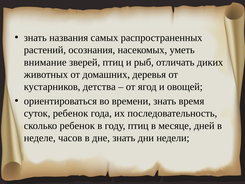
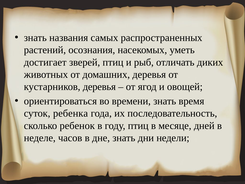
внимание: внимание -> достигает
кустарников детства: детства -> деревья
суток ребенок: ребенок -> ребенка
